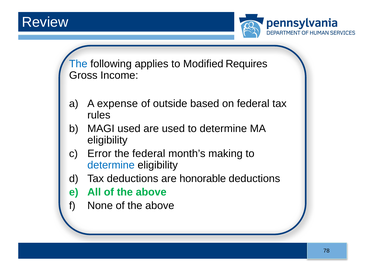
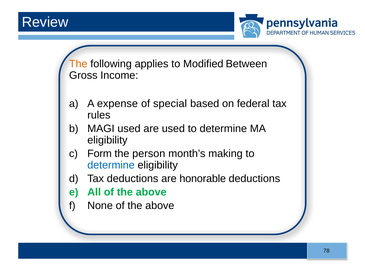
The at (78, 64) colour: blue -> orange
Requires: Requires -> Between
outside: outside -> special
Error: Error -> Form
the federal: federal -> person
